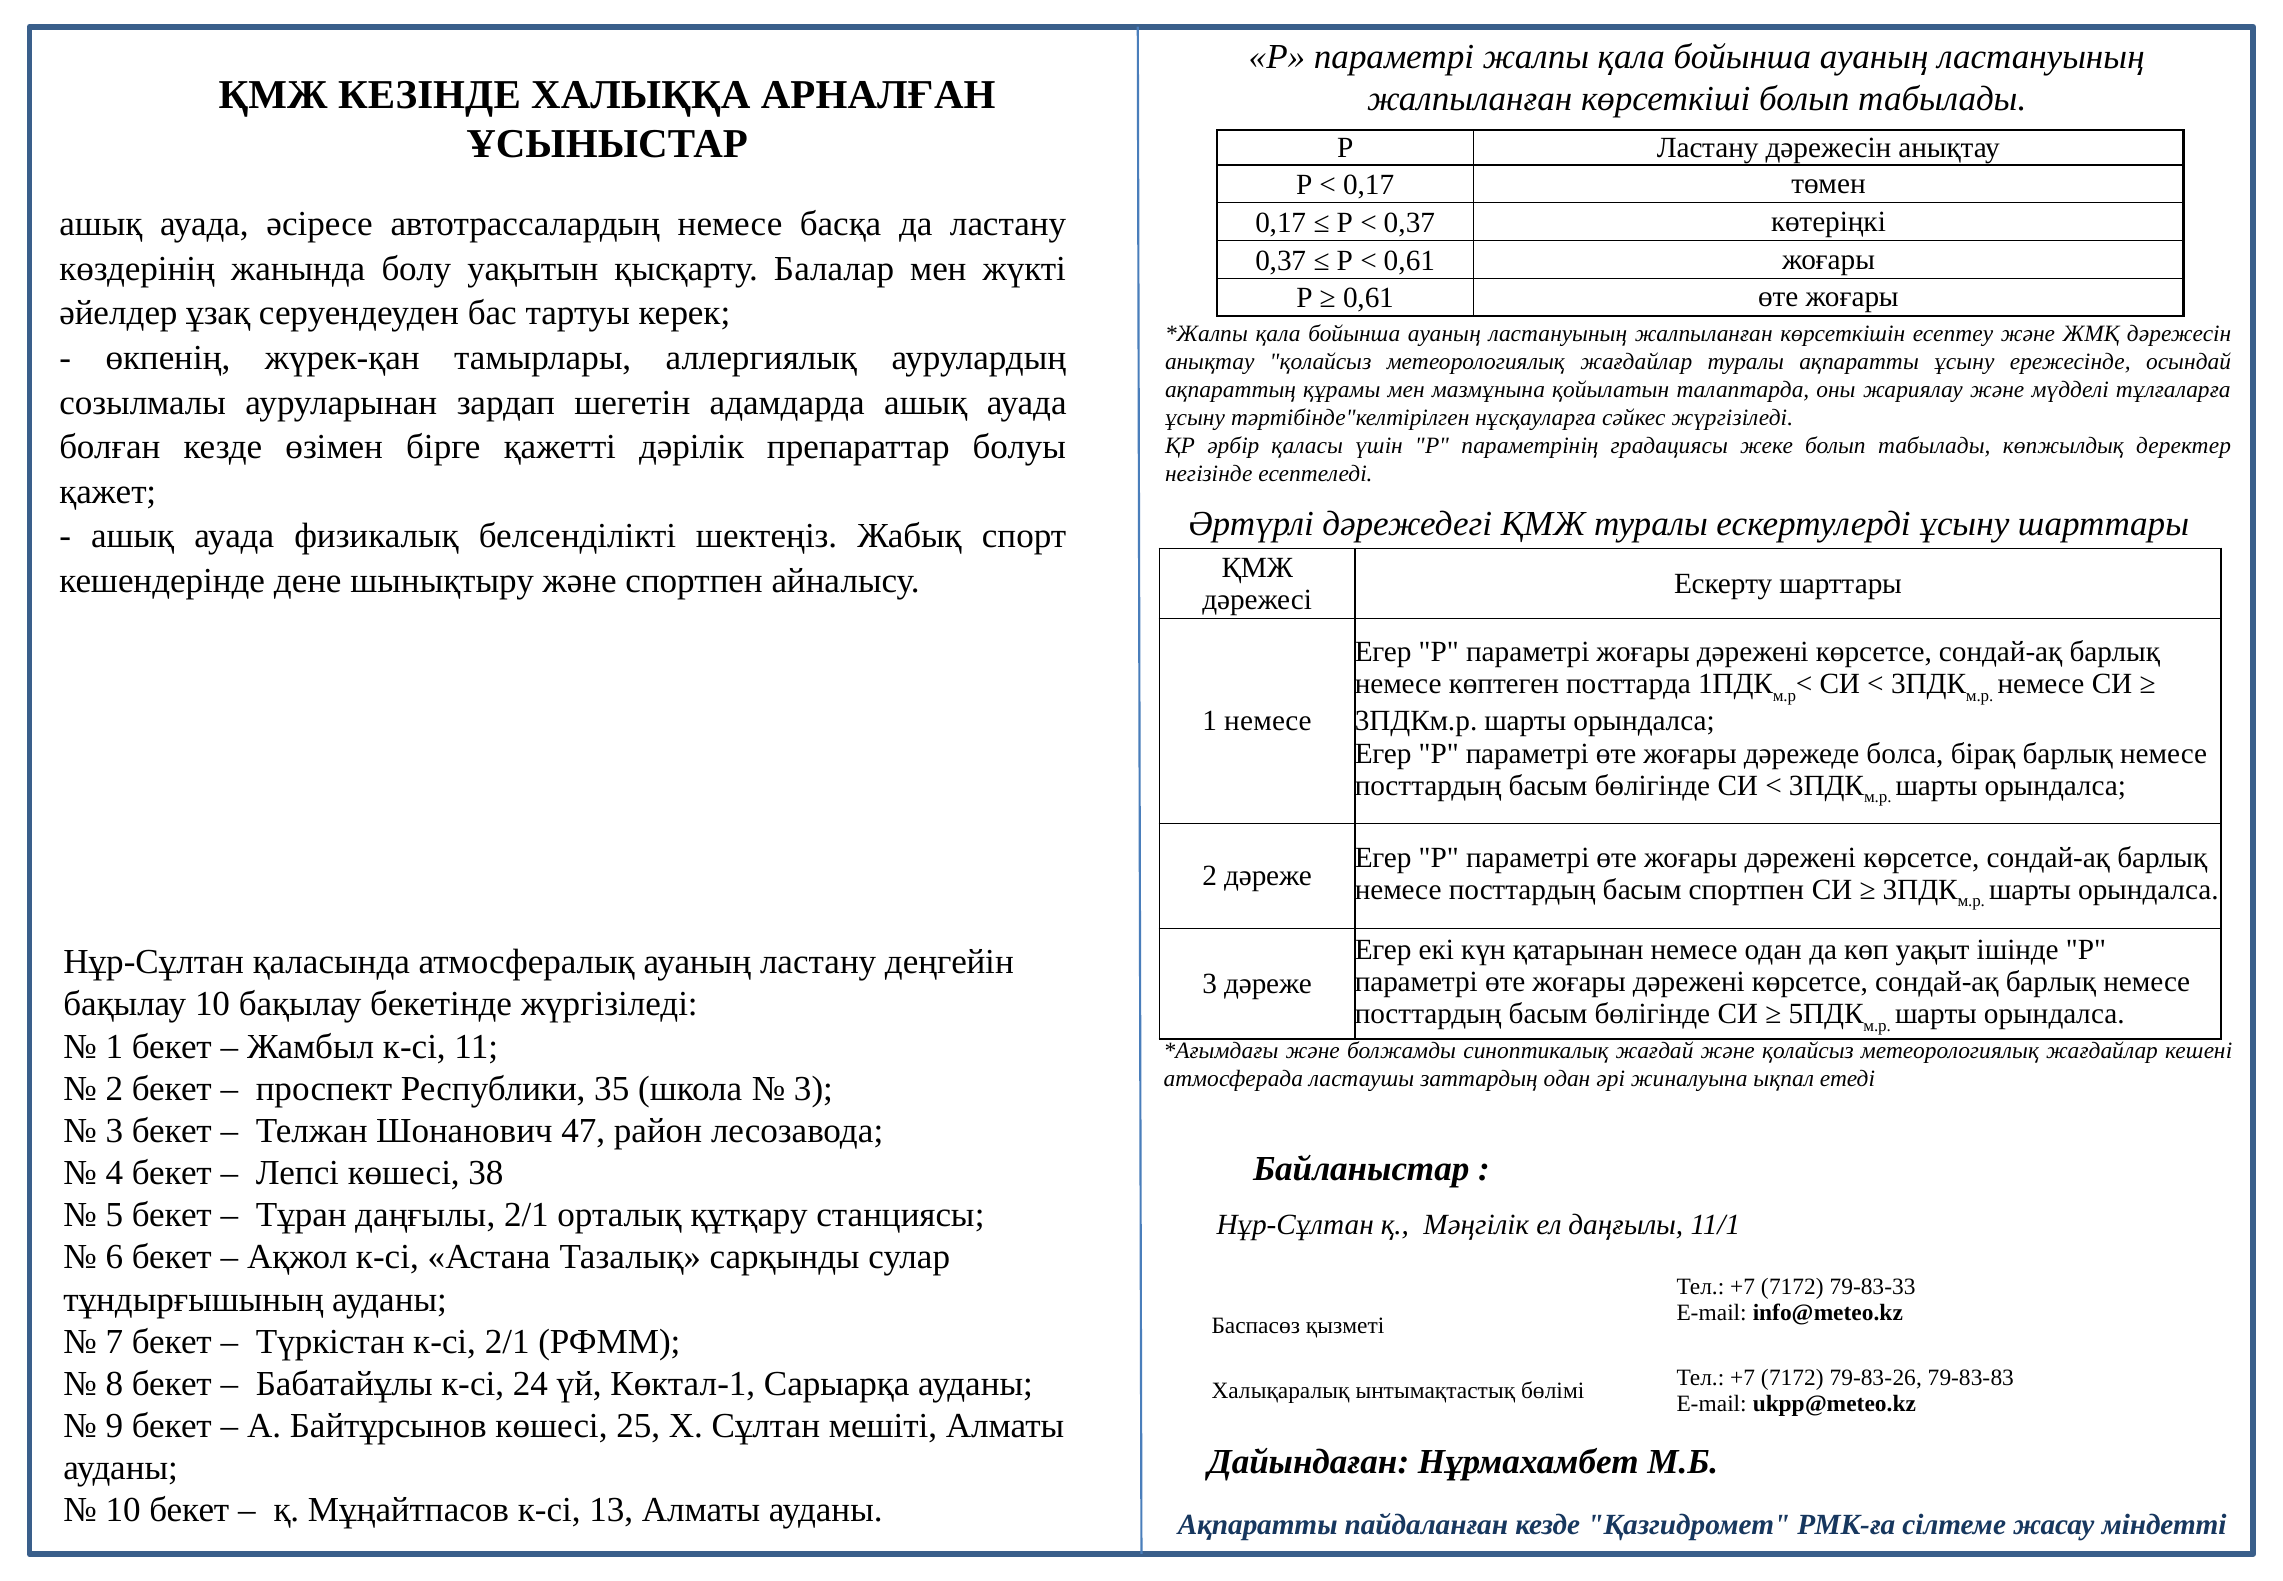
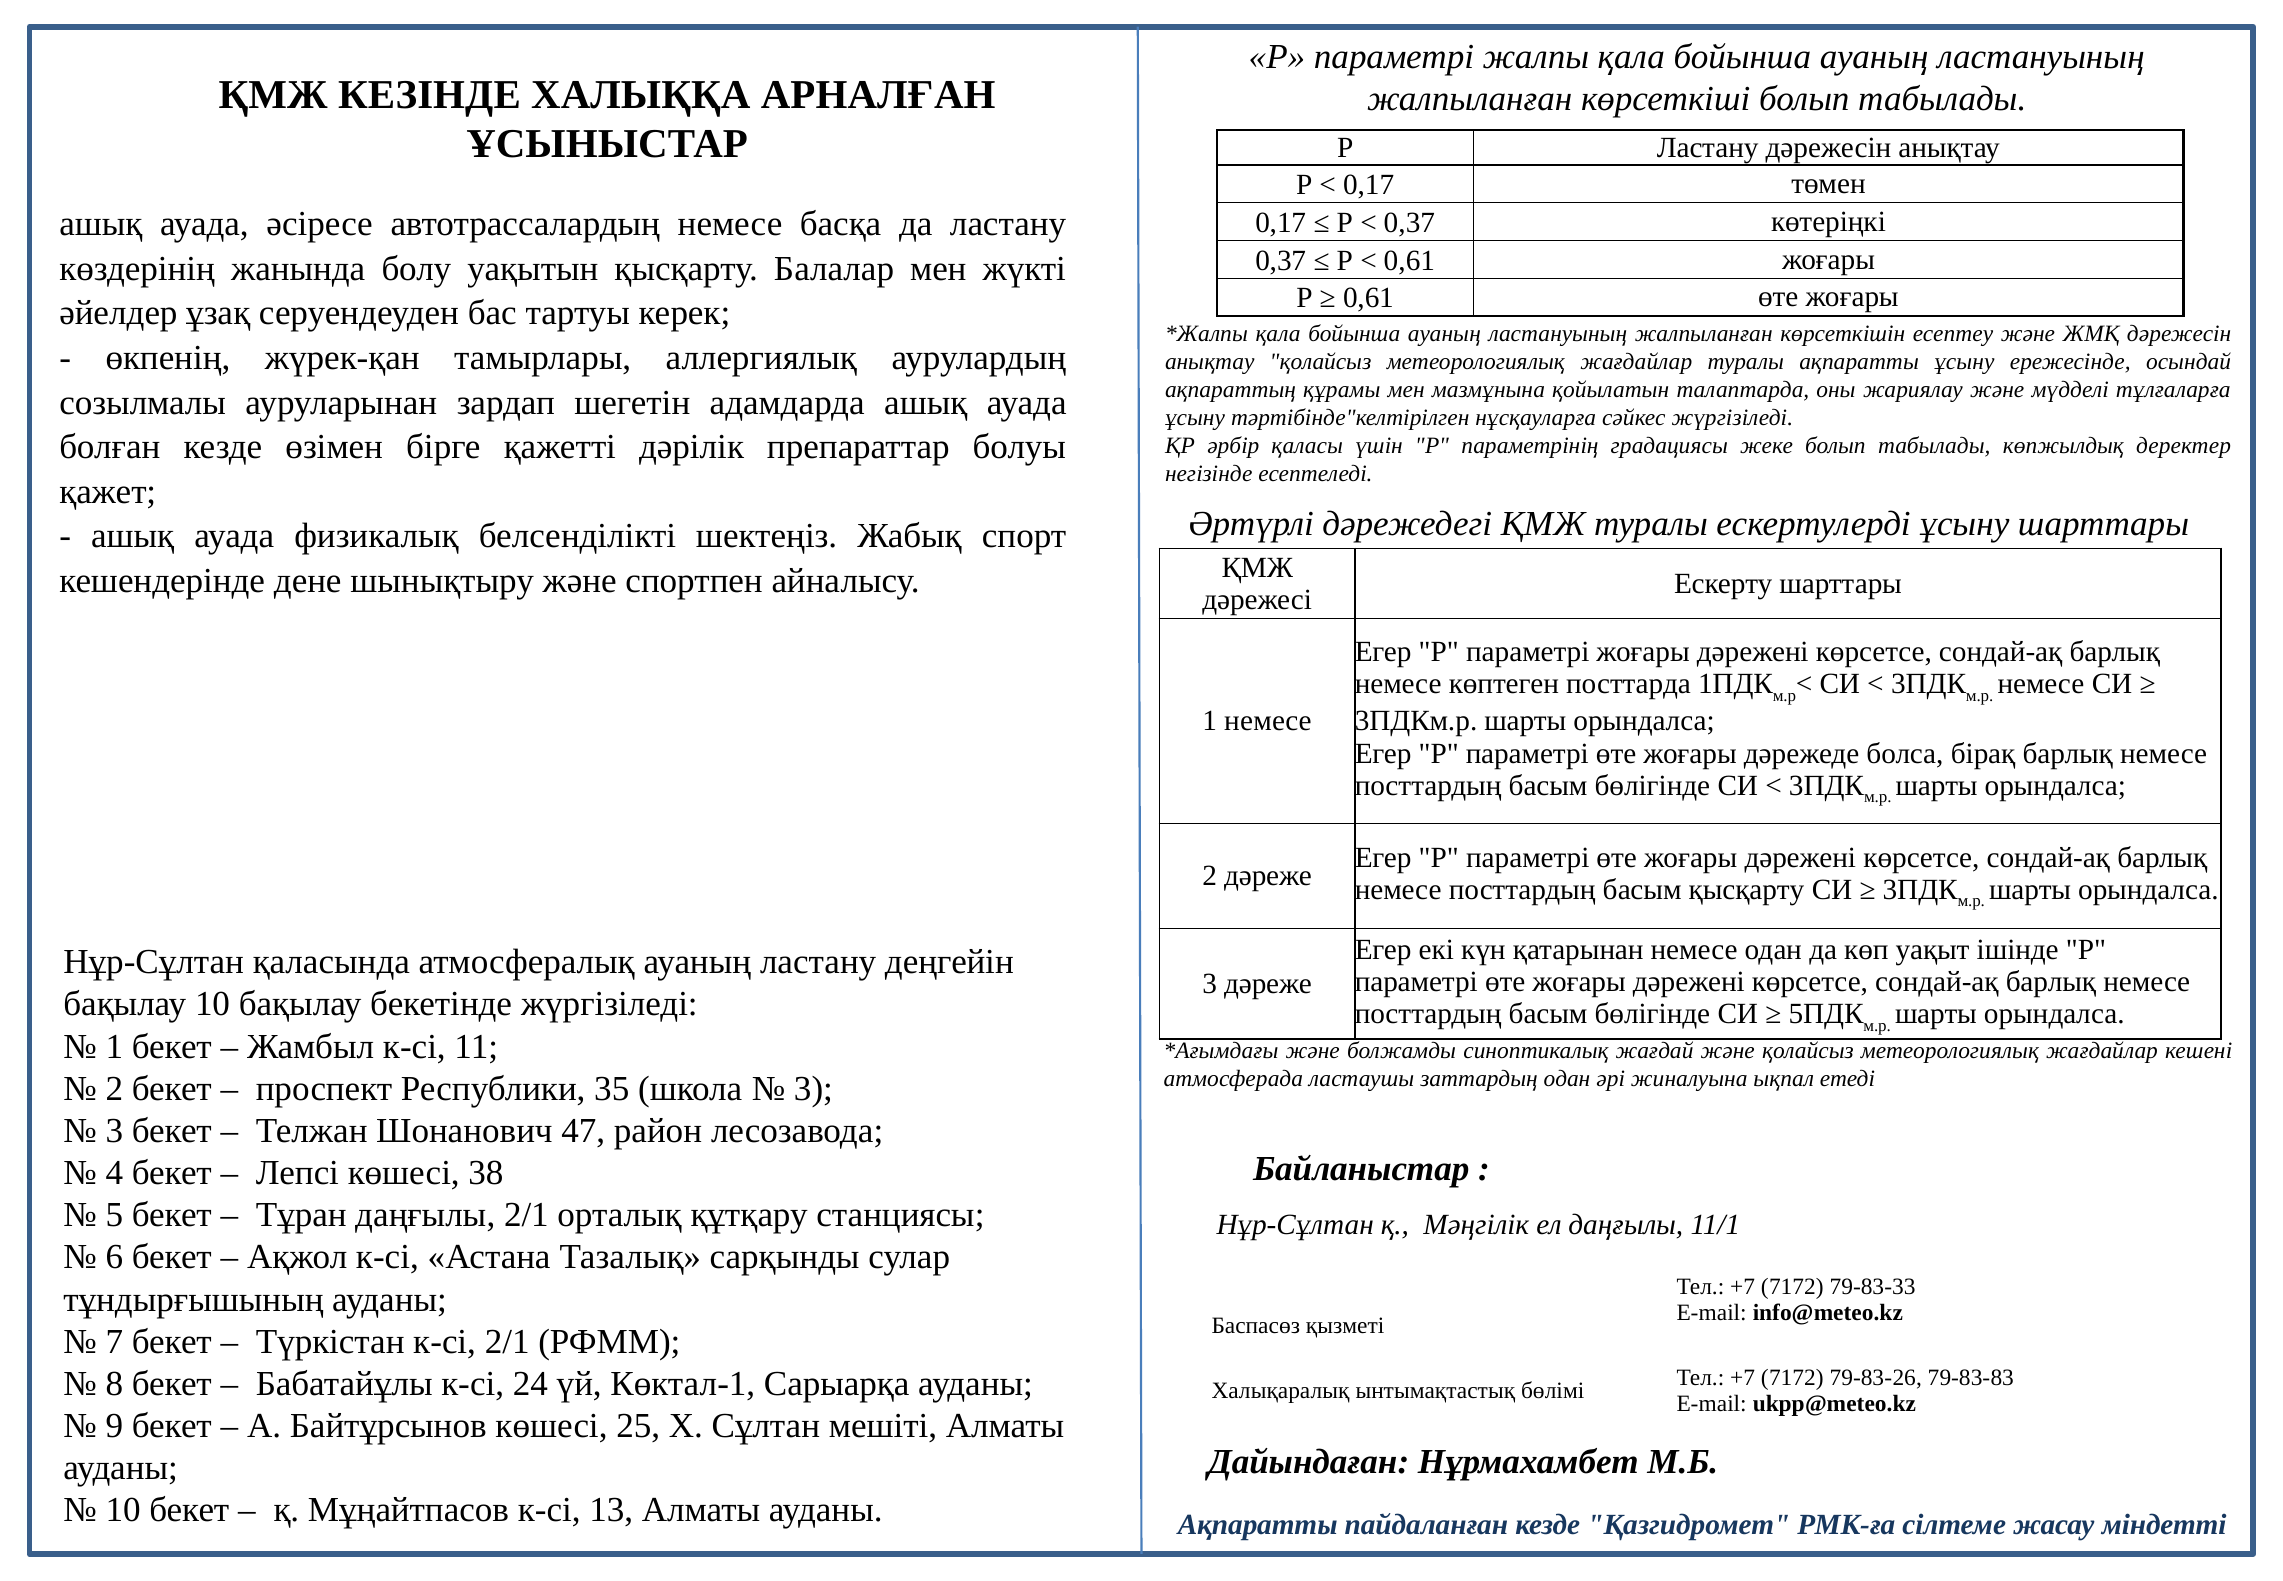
басым спортпен: спортпен -> қысқарту
